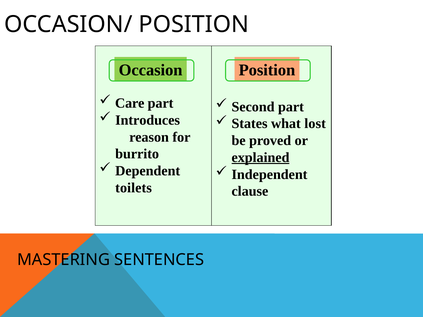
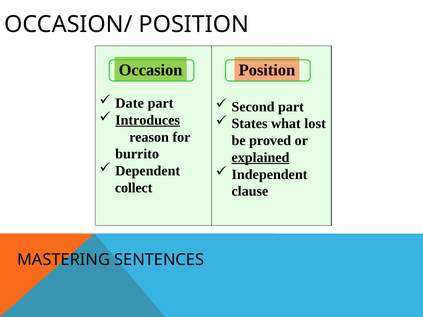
Care: Care -> Date
Introduces underline: none -> present
toilets: toilets -> collect
